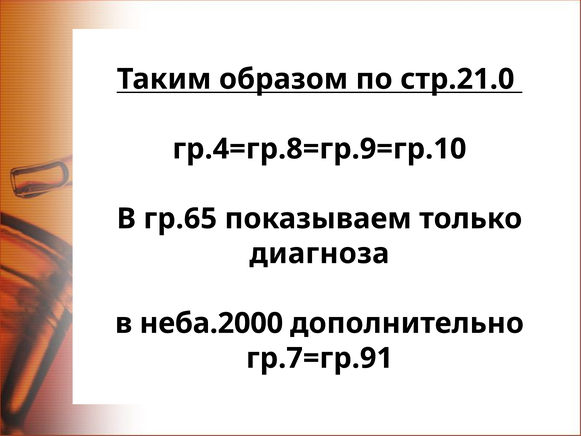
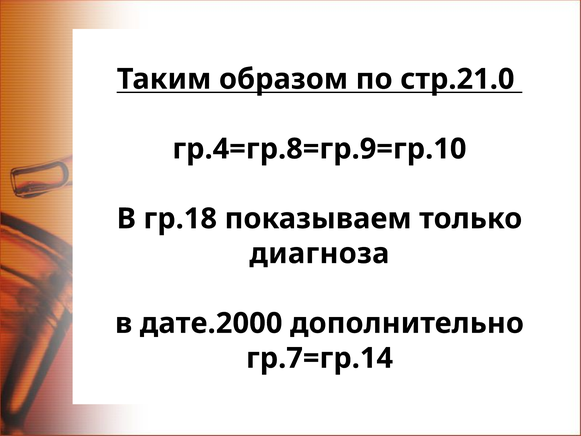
гр.65: гр.65 -> гр.18
неба.2000: неба.2000 -> дате.2000
гр.7=гр.91: гр.7=гр.91 -> гр.7=гр.14
